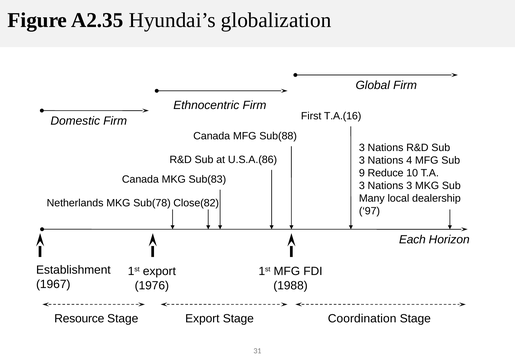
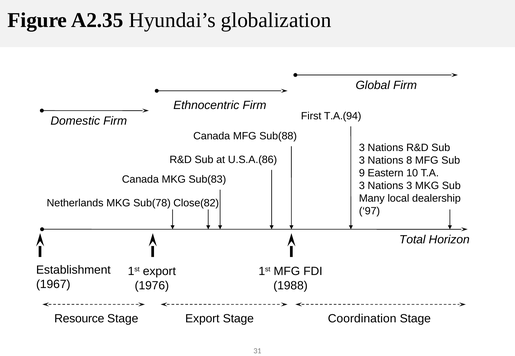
T.A.(16: T.A.(16 -> T.A.(94
4: 4 -> 8
Reduce: Reduce -> Eastern
Each: Each -> Total
